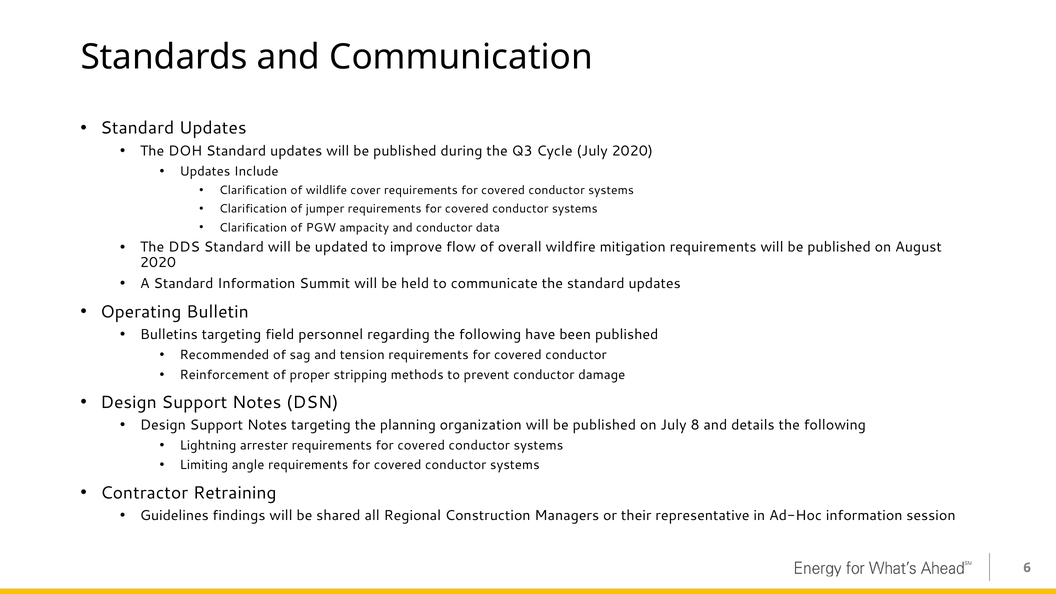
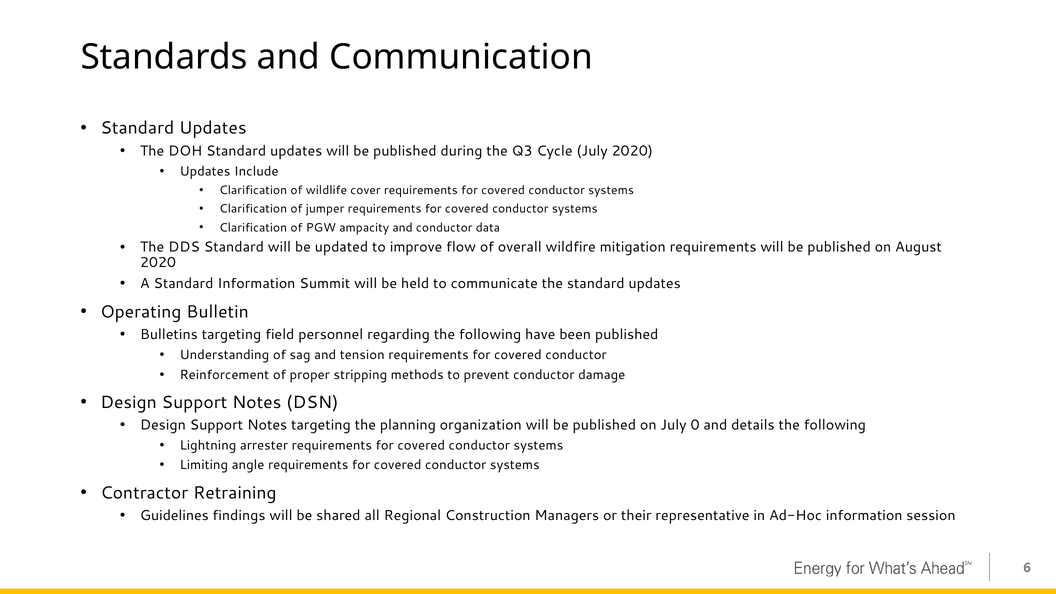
Recommended: Recommended -> Understanding
8: 8 -> 0
